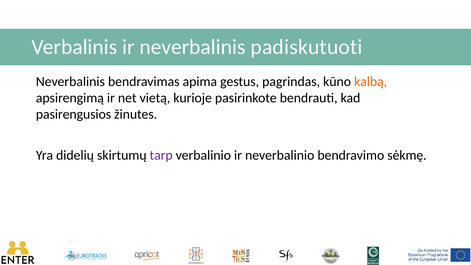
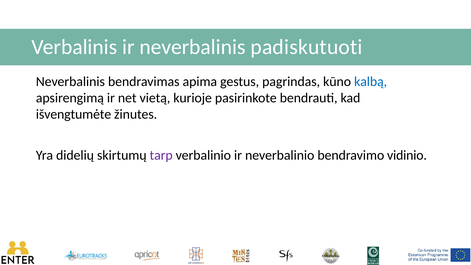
kalbą colour: orange -> blue
pasirengusios: pasirengusios -> išvengtumėte
sėkmę: sėkmę -> vidinio
